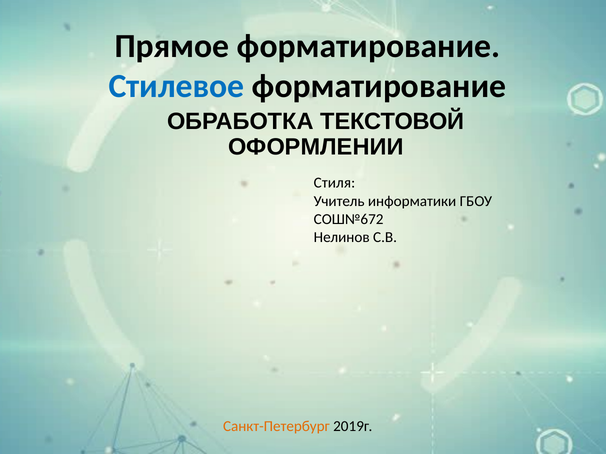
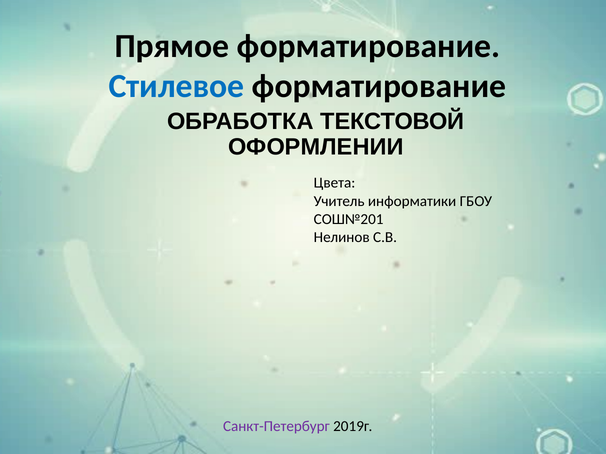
Стиля: Стиля -> Цвета
СОШ№672: СОШ№672 -> СОШ№201
Санкт-Петербург colour: orange -> purple
